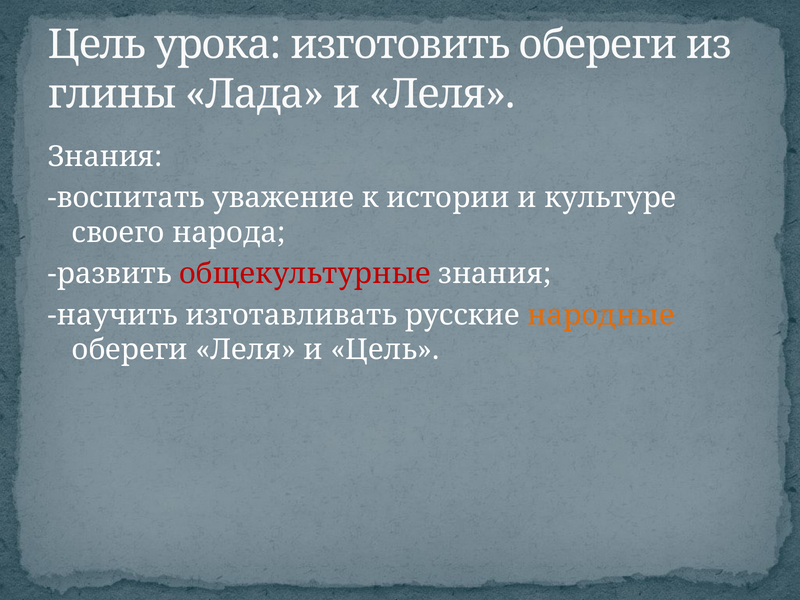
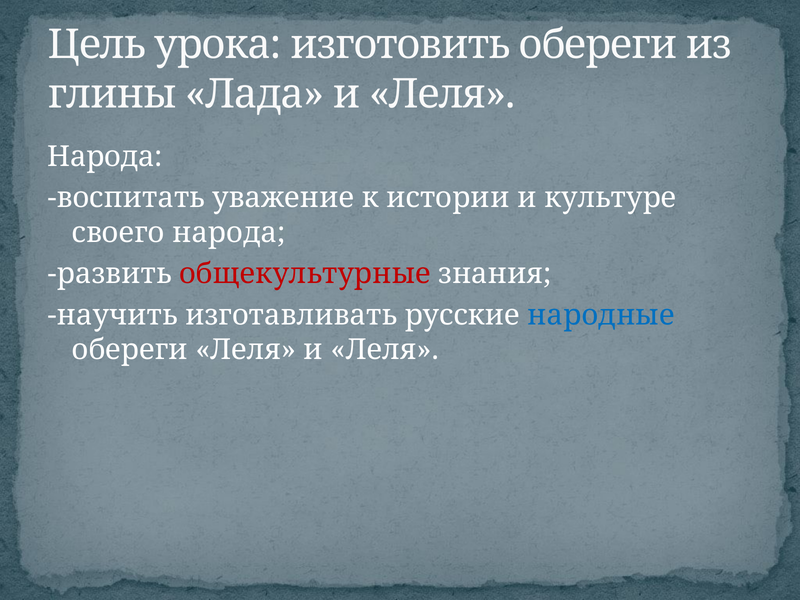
Знания at (105, 157): Знания -> Народа
народные colour: orange -> blue
Леля и Цель: Цель -> Леля
